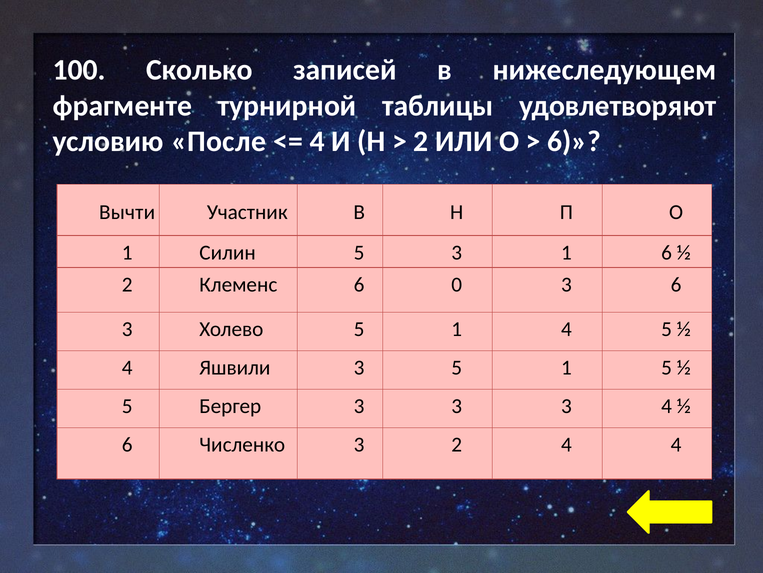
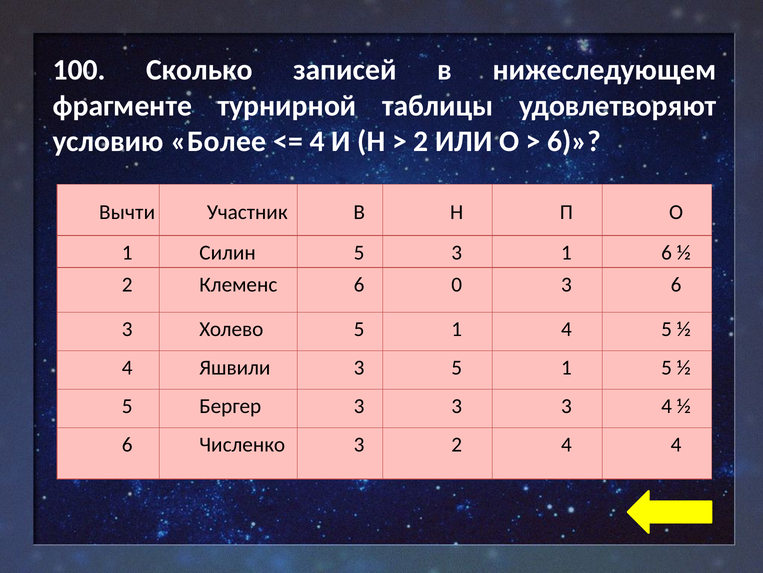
После: После -> Более
